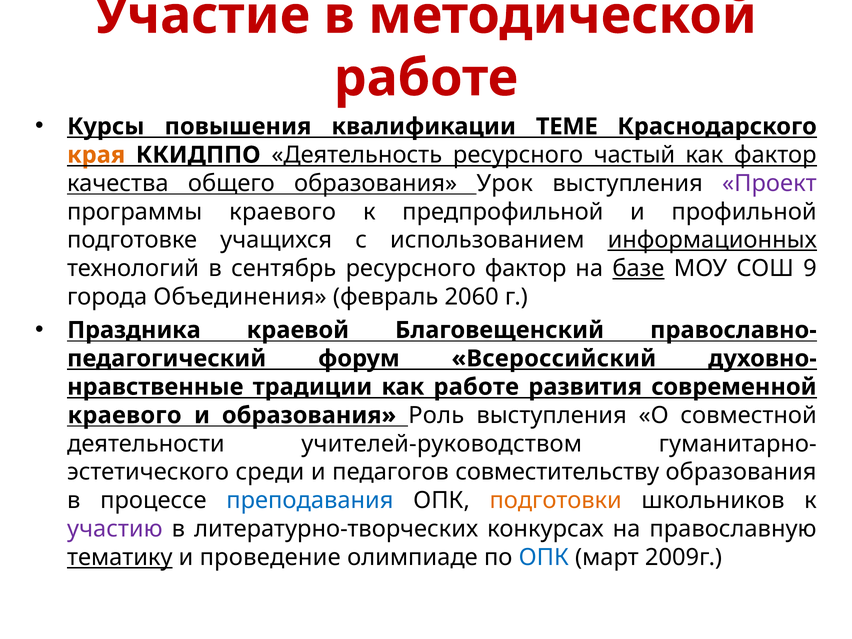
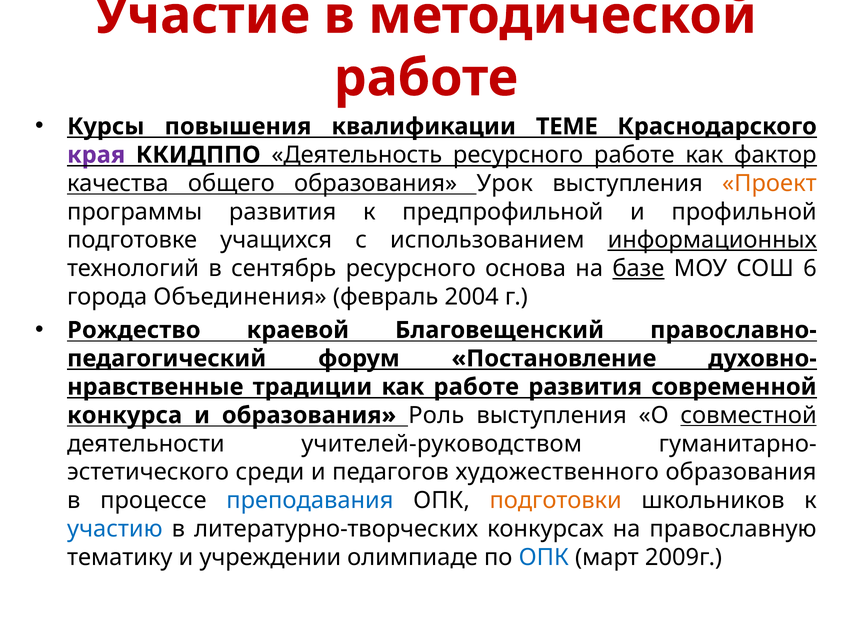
края colour: orange -> purple
ресурсного частый: частый -> работе
Проект colour: purple -> orange
программы краевого: краевого -> развития
ресурсного фактор: фактор -> основа
9: 9 -> 6
2060: 2060 -> 2004
Праздника: Праздника -> Рождество
Всероссийский: Всероссийский -> Постановление
краевого at (125, 415): краевого -> конкурса
совместной underline: none -> present
совместительству: совместительству -> художественного
участию colour: purple -> blue
тематику underline: present -> none
проведение: проведение -> учреждении
